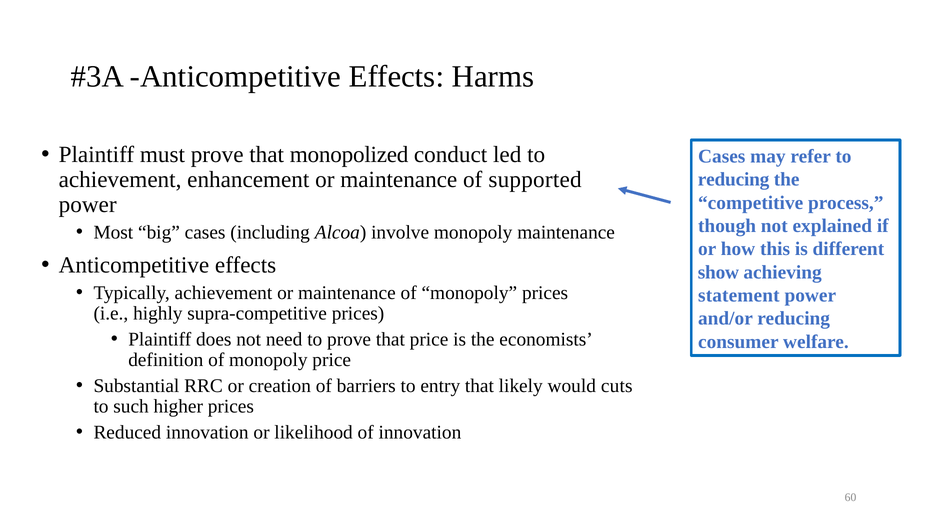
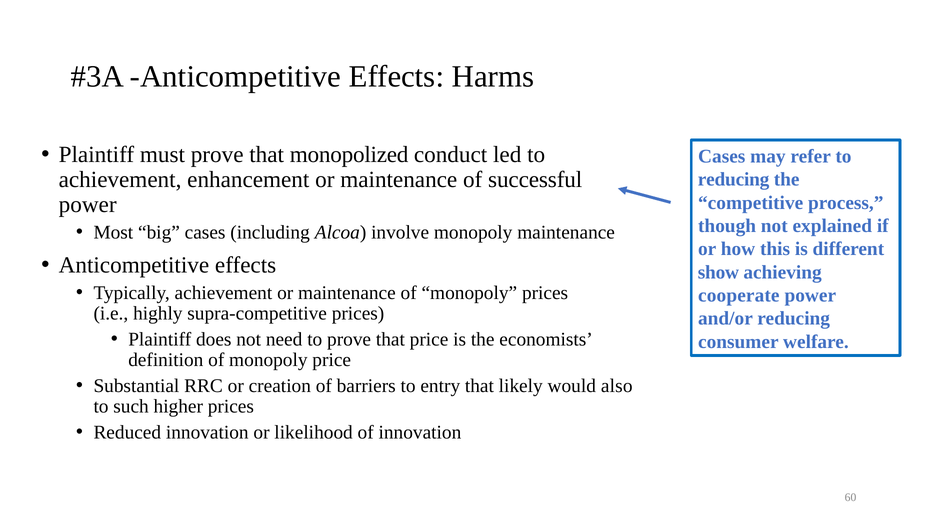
supported: supported -> successful
statement: statement -> cooperate
cuts: cuts -> also
